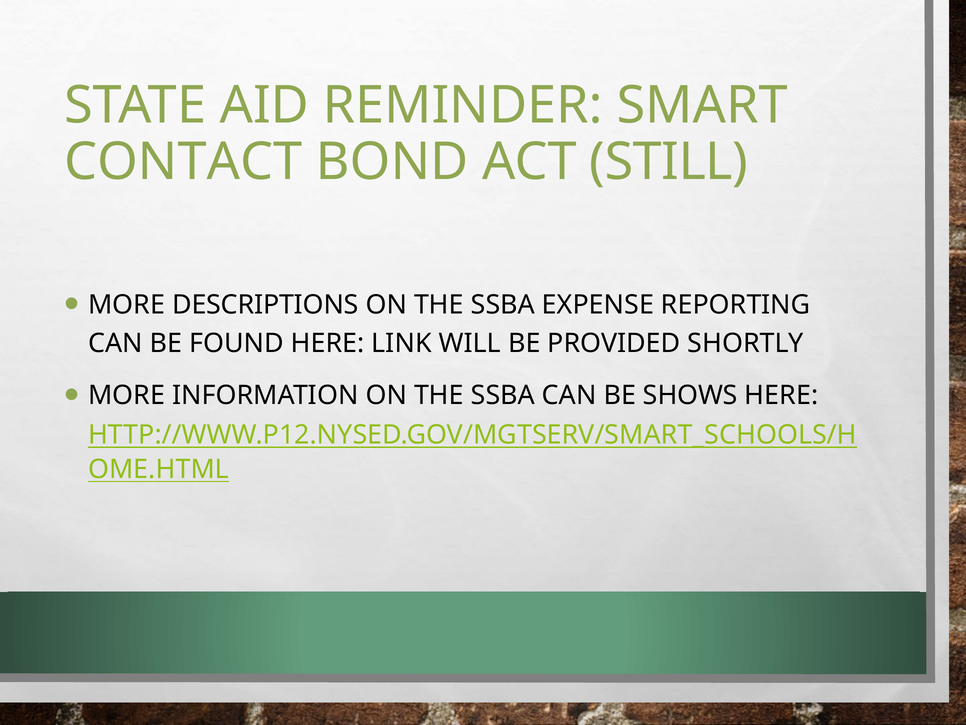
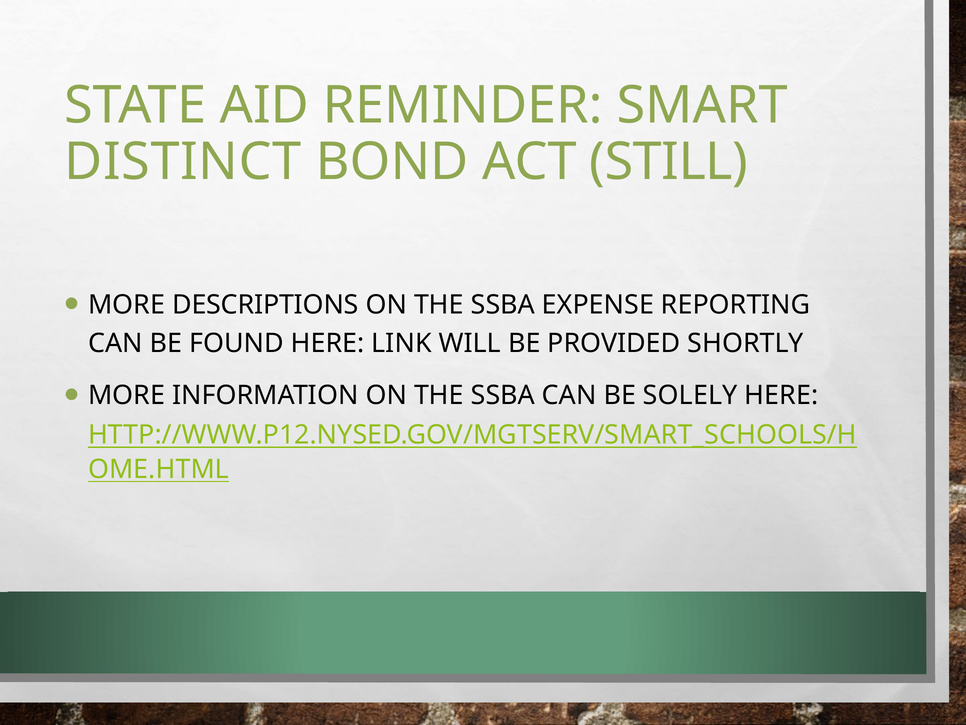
CONTACT: CONTACT -> DISTINCT
SHOWS: SHOWS -> SOLELY
